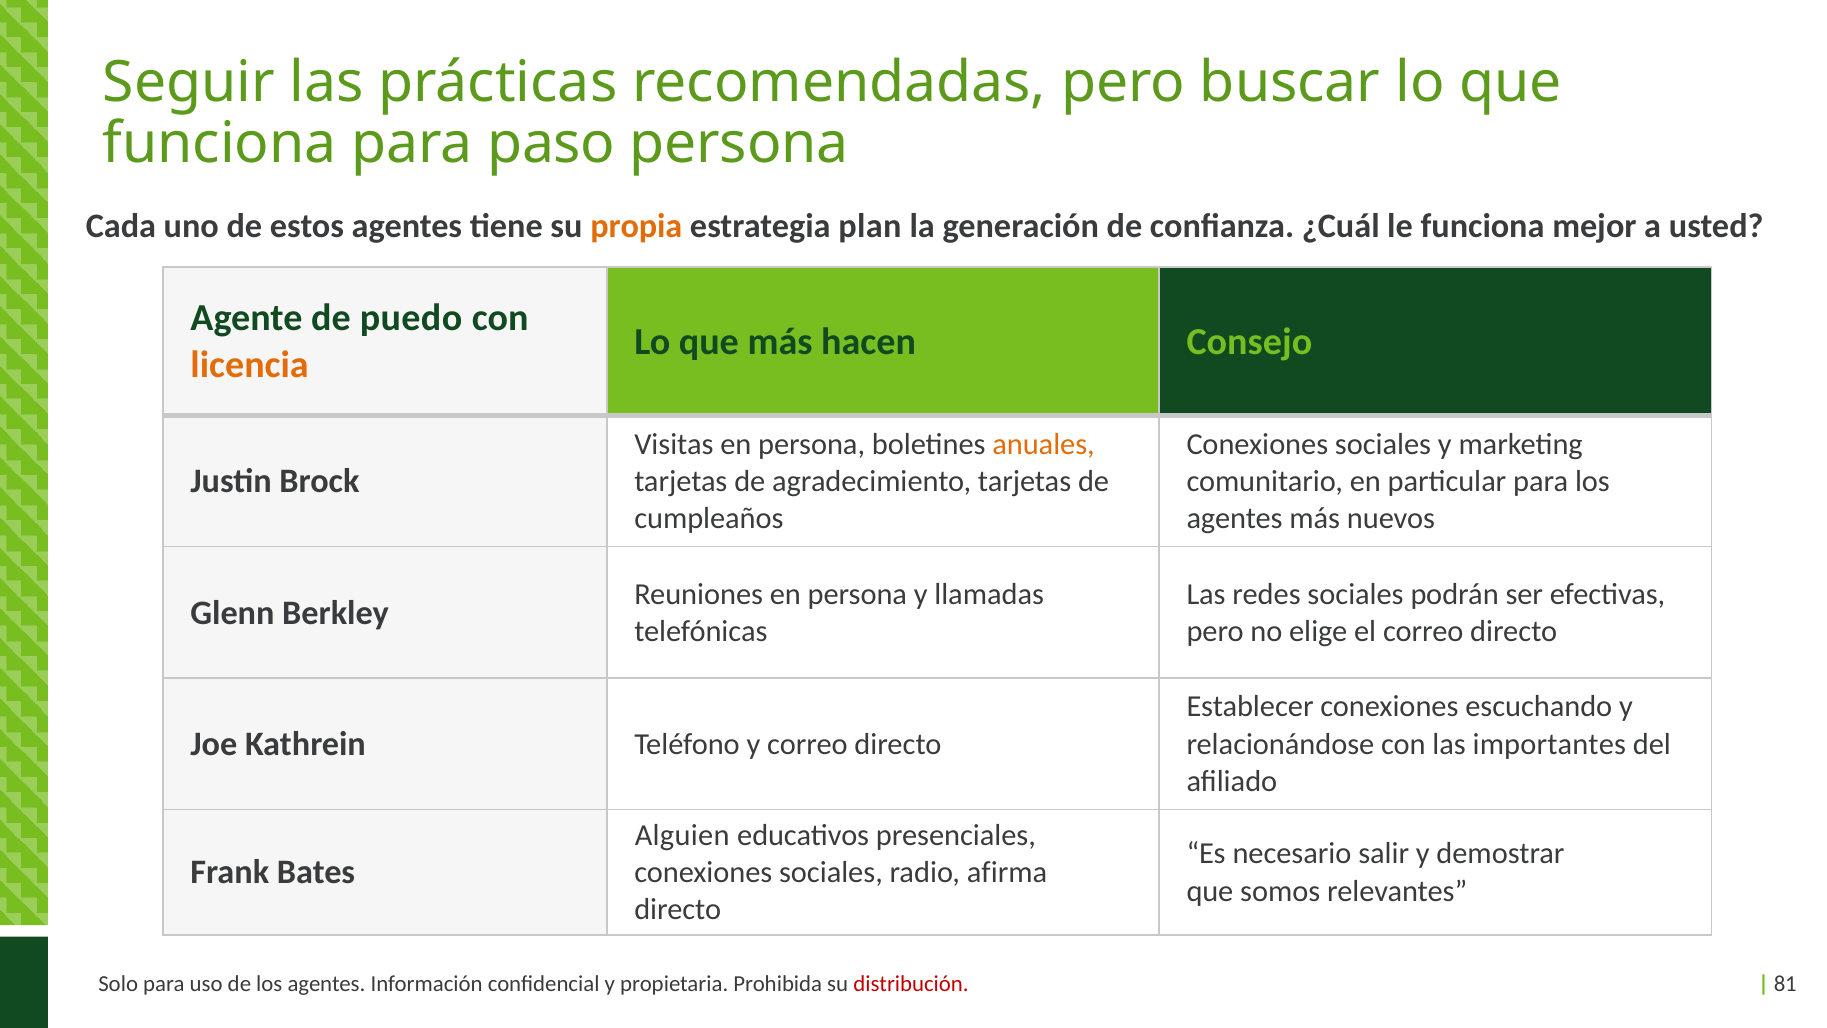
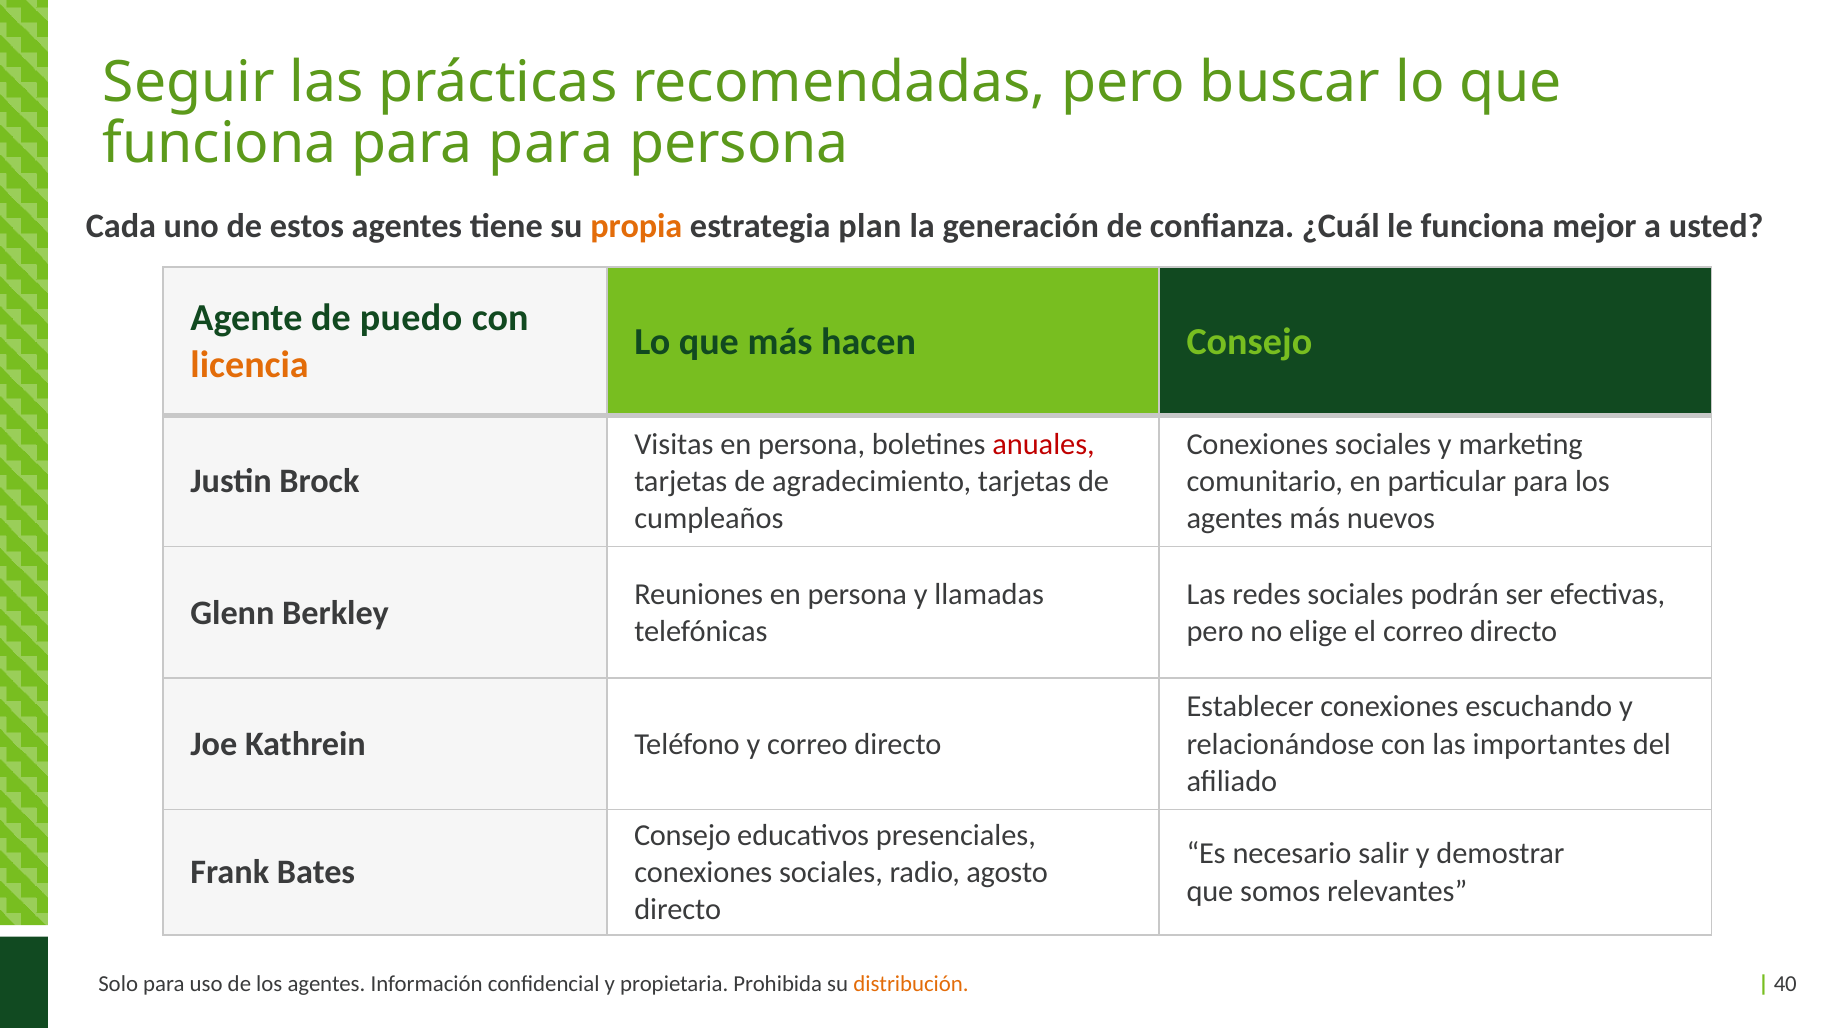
para paso: paso -> para
anuales colour: orange -> red
Alguien at (682, 835): Alguien -> Consejo
afirma: afirma -> agosto
distribución colour: red -> orange
81: 81 -> 40
